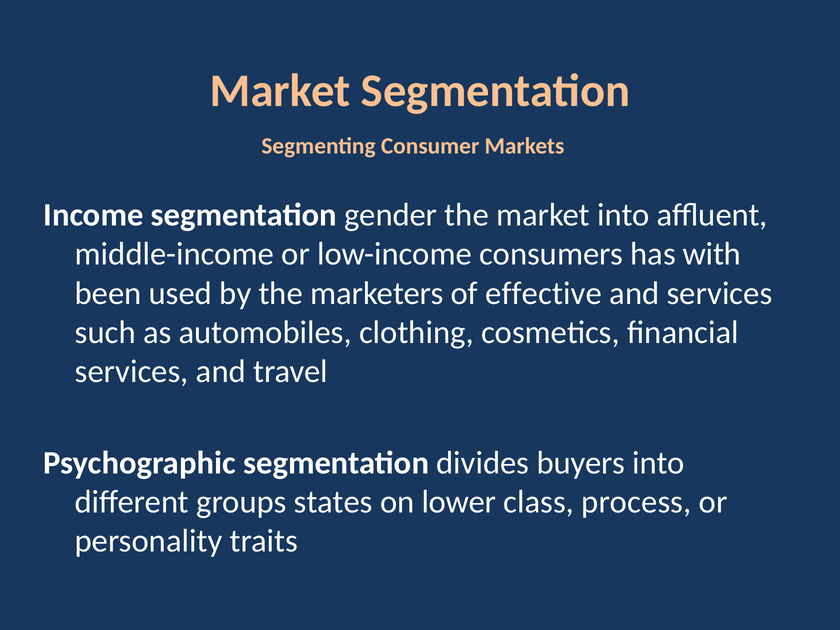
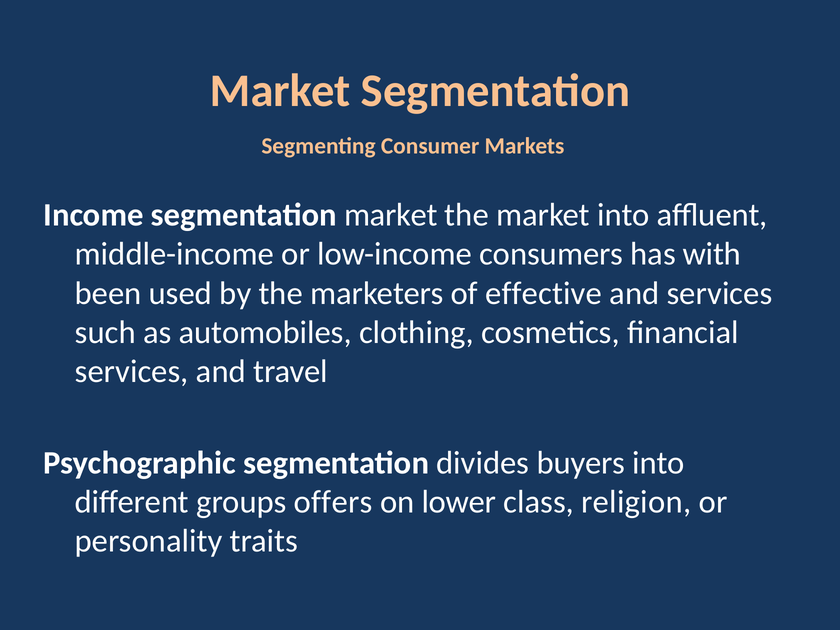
segmentation gender: gender -> market
states: states -> offers
process: process -> religion
